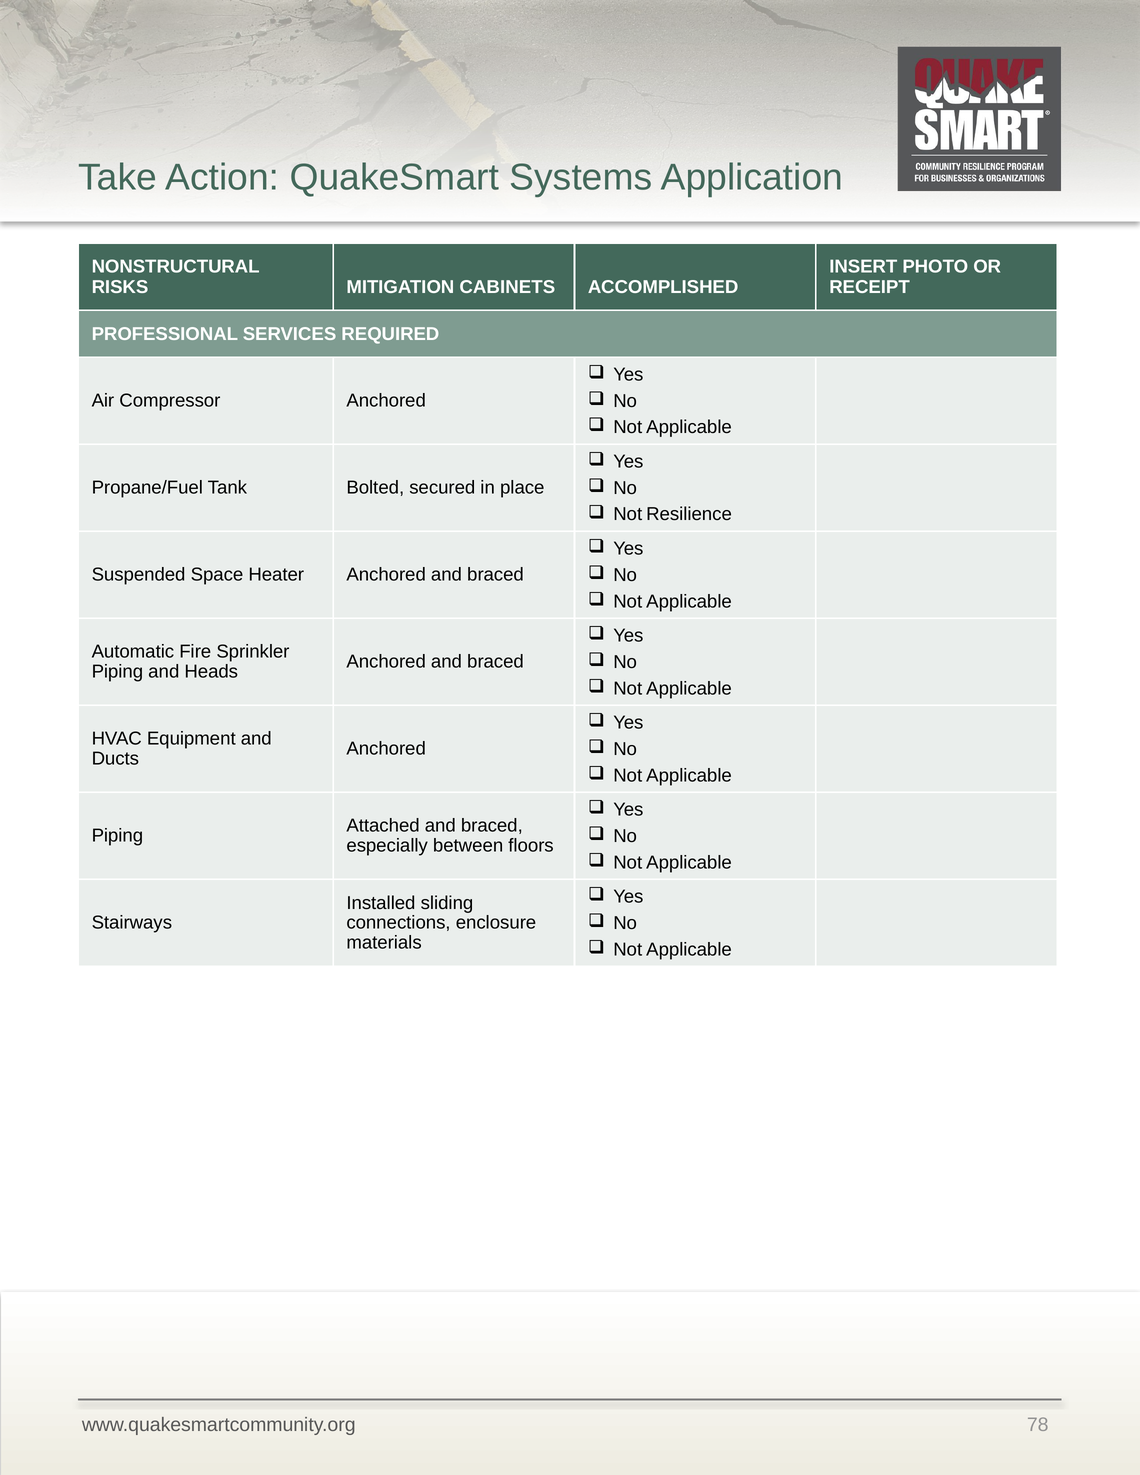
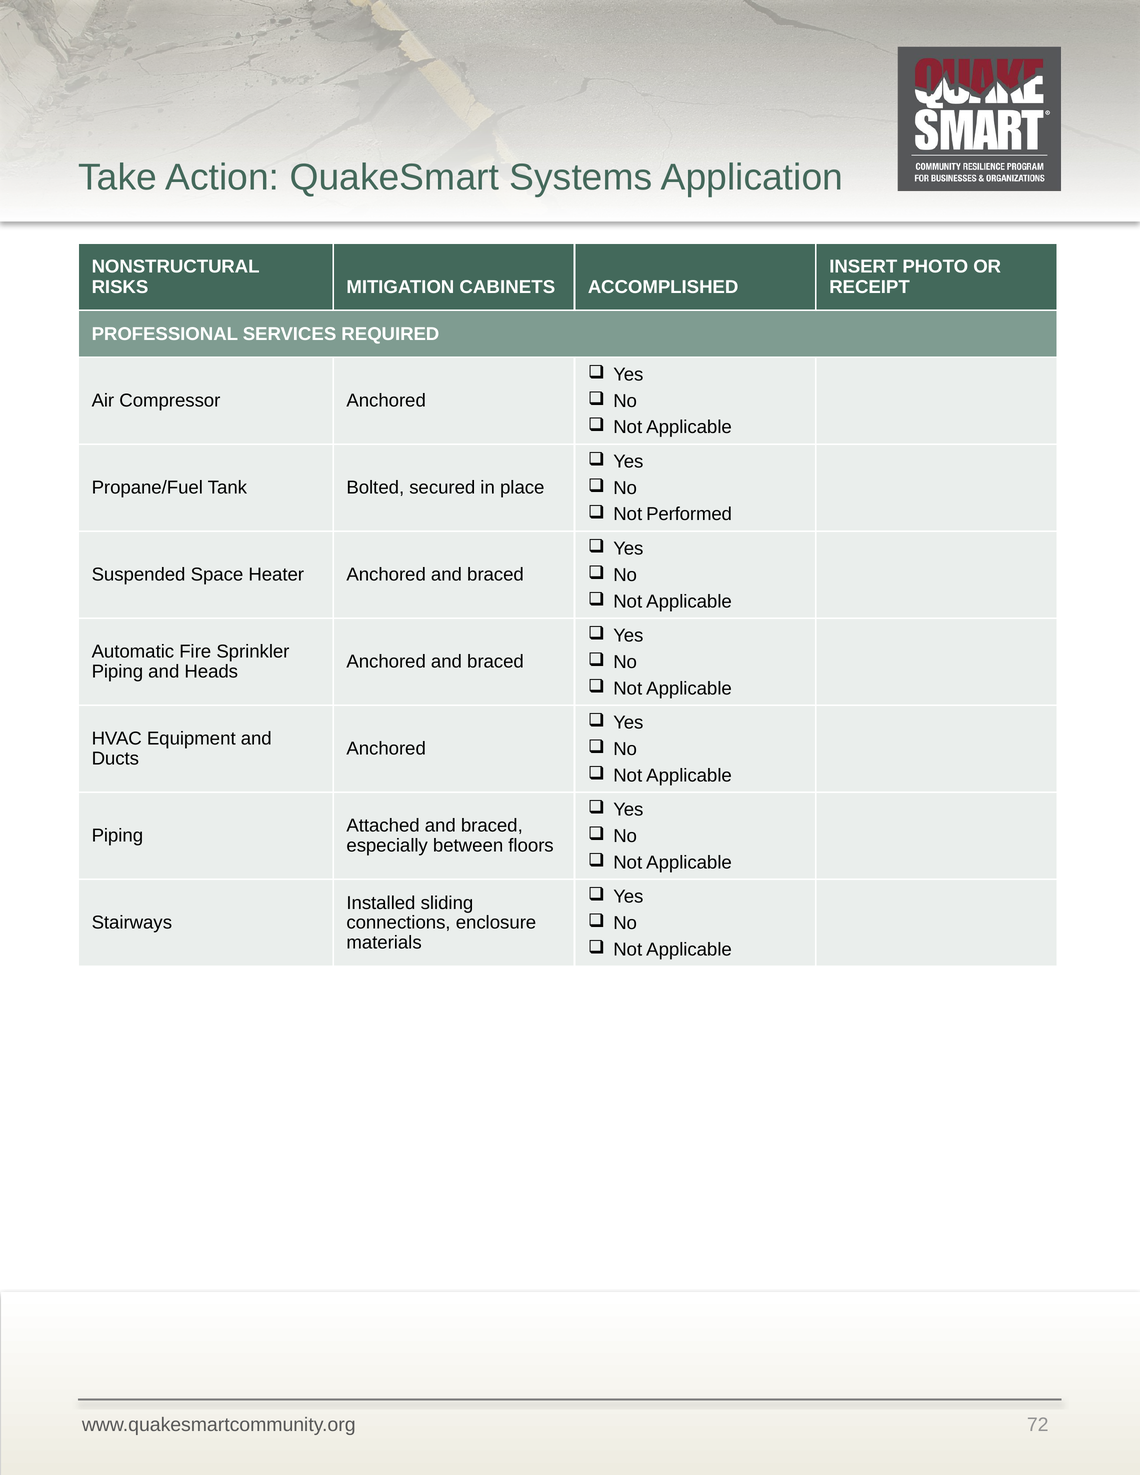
Resilience: Resilience -> Performed
78: 78 -> 72
